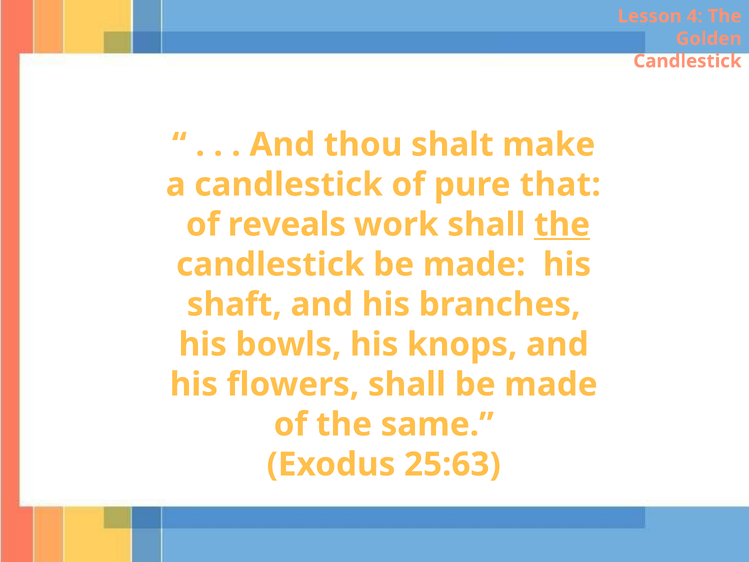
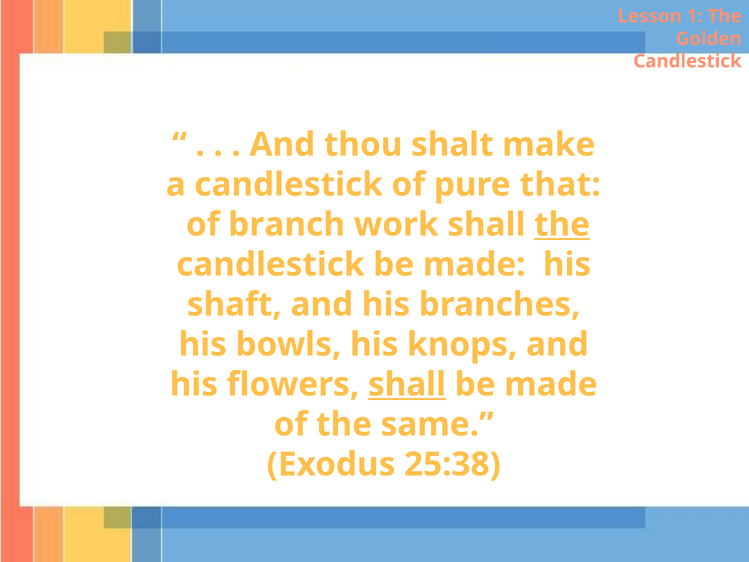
4: 4 -> 1
reveals: reveals -> branch
shall at (407, 384) underline: none -> present
25:63: 25:63 -> 25:38
